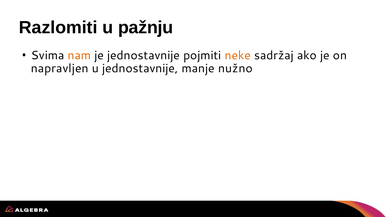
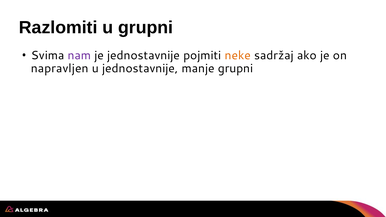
u pažnju: pažnju -> grupni
nam colour: orange -> purple
manje nužno: nužno -> grupni
